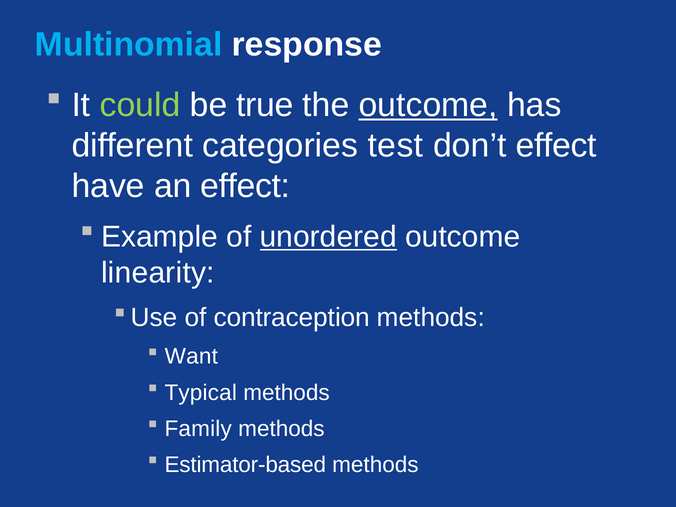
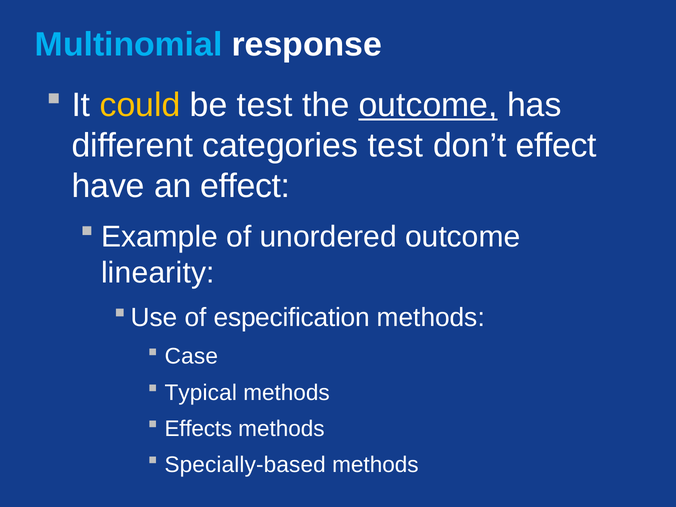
could colour: light green -> yellow
be true: true -> test
unordered underline: present -> none
contraception: contraception -> especification
Want: Want -> Case
Family: Family -> Effects
Estimator-based: Estimator-based -> Specially-based
